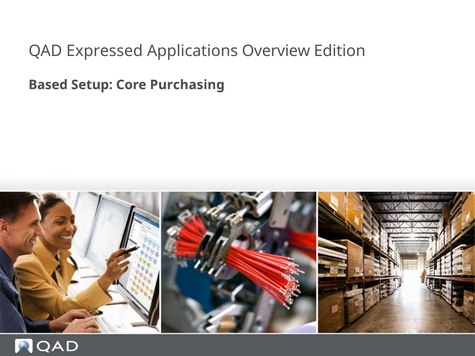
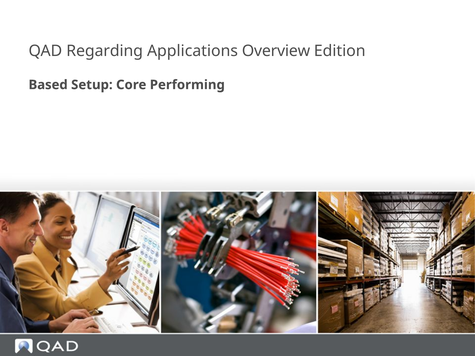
Expressed: Expressed -> Regarding
Purchasing: Purchasing -> Performing
